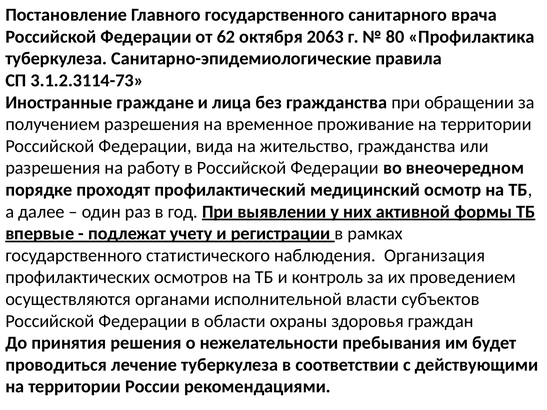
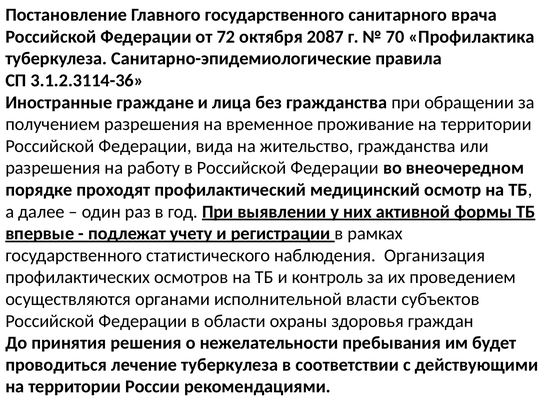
62: 62 -> 72
2063: 2063 -> 2087
80: 80 -> 70
3.1.2.3114-73: 3.1.2.3114-73 -> 3.1.2.3114-36
